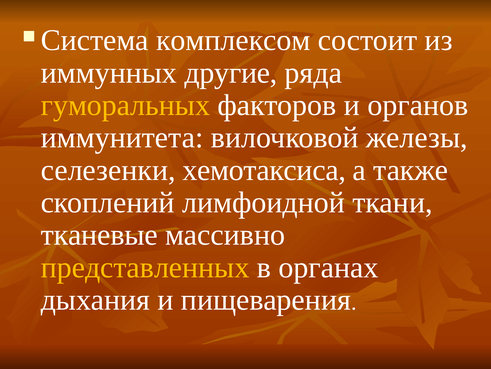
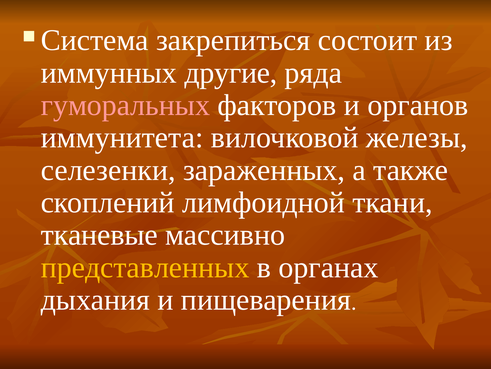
комплексом: комплексом -> закрепиться
гуморальных colour: yellow -> pink
хемотаксиса: хемотаксиса -> зараженных
